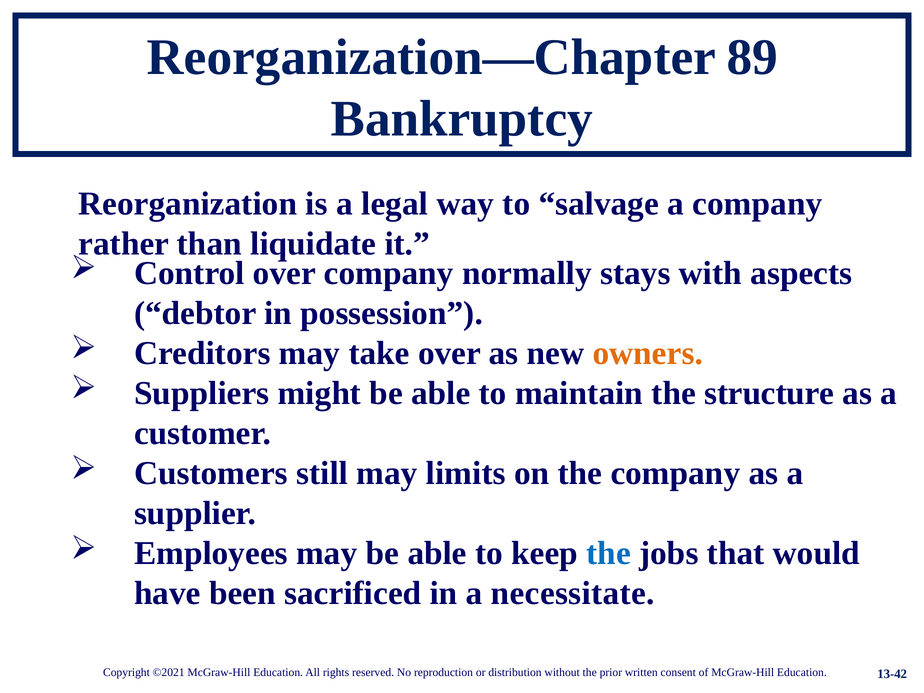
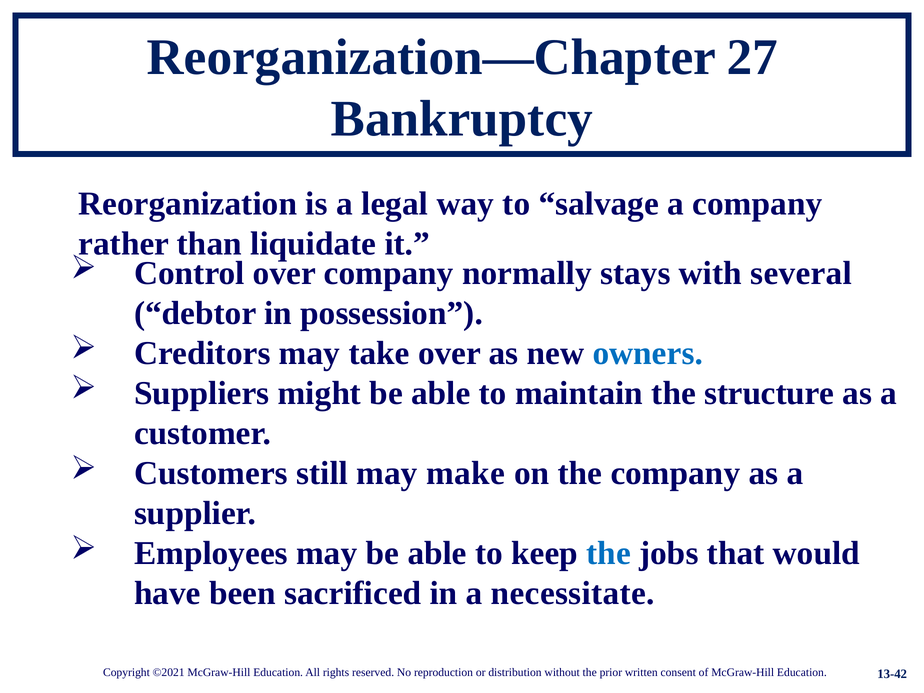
89: 89 -> 27
aspects: aspects -> several
owners colour: orange -> blue
limits: limits -> make
